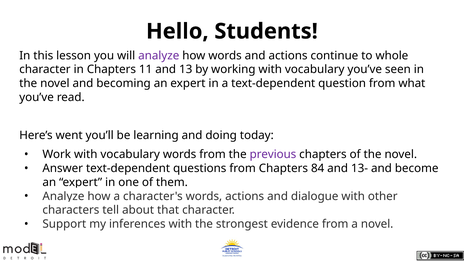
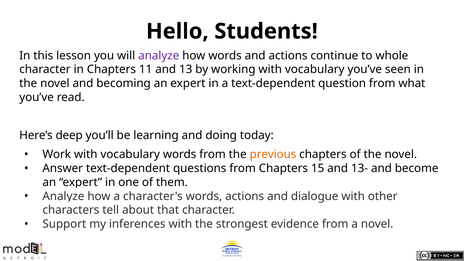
went: went -> deep
previous colour: purple -> orange
84: 84 -> 15
